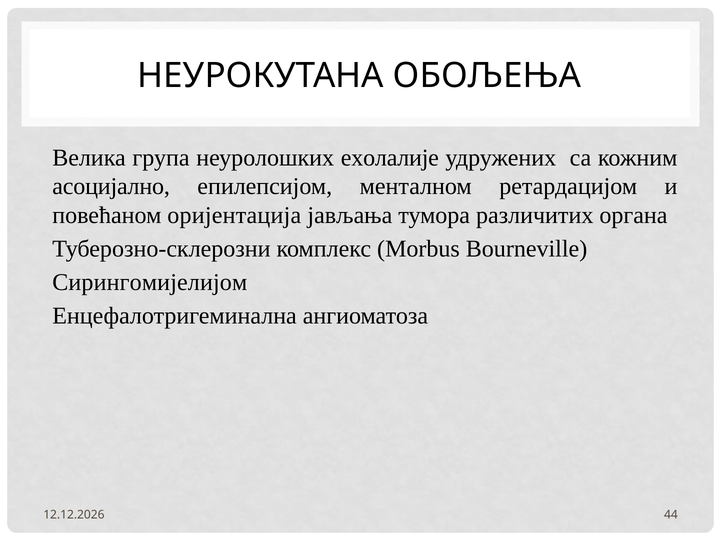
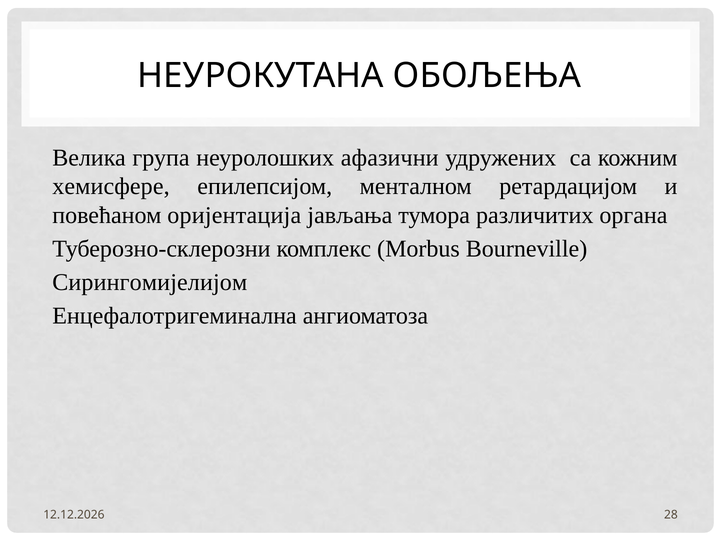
ехолалије: ехолалије -> афазични
асоцијално: асоцијално -> хемисфере
44: 44 -> 28
